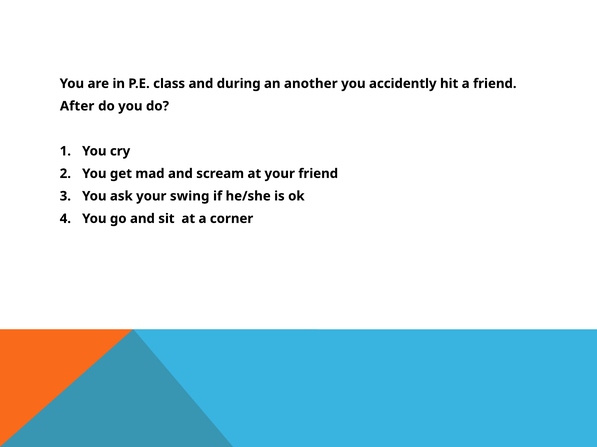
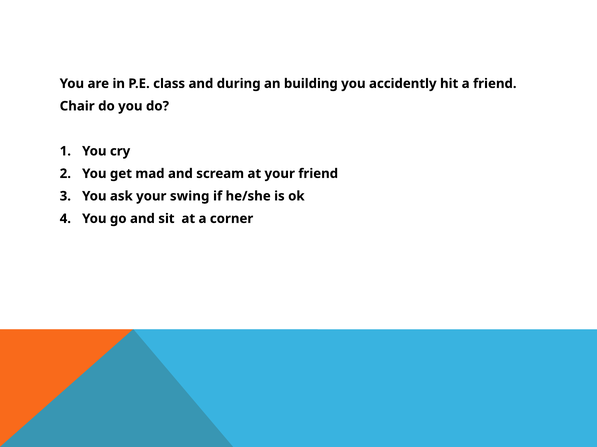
another: another -> building
After: After -> Chair
